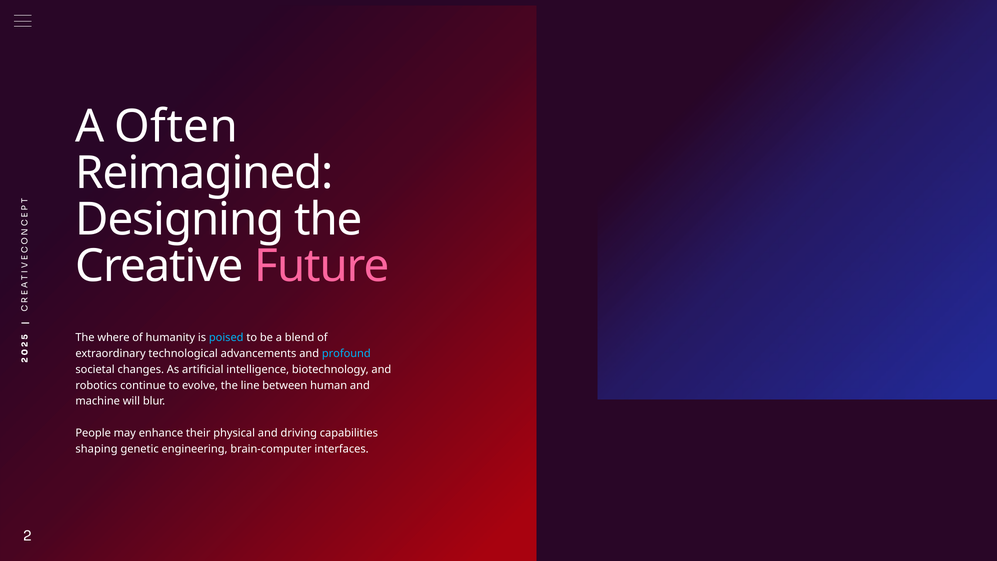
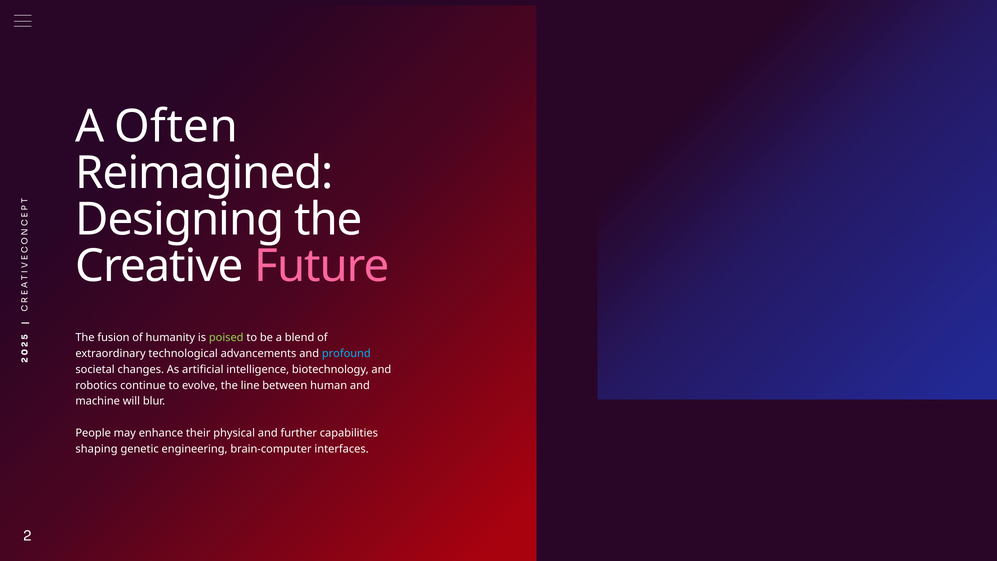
where: where -> fusion
poised colour: light blue -> light green
driving: driving -> further
